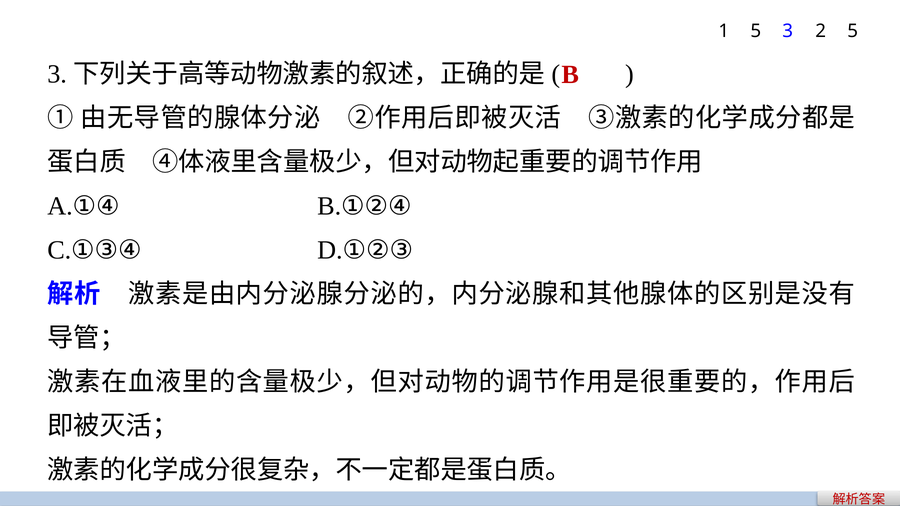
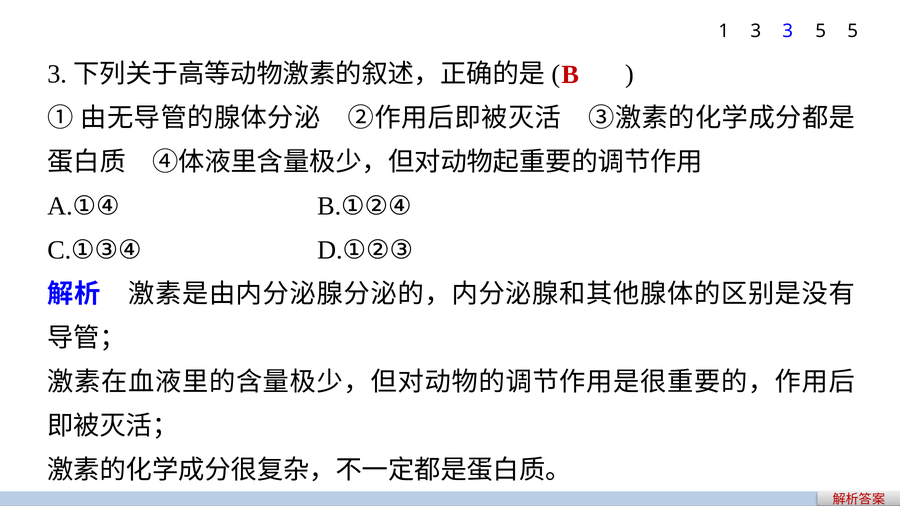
1 5: 5 -> 3
3 2: 2 -> 5
